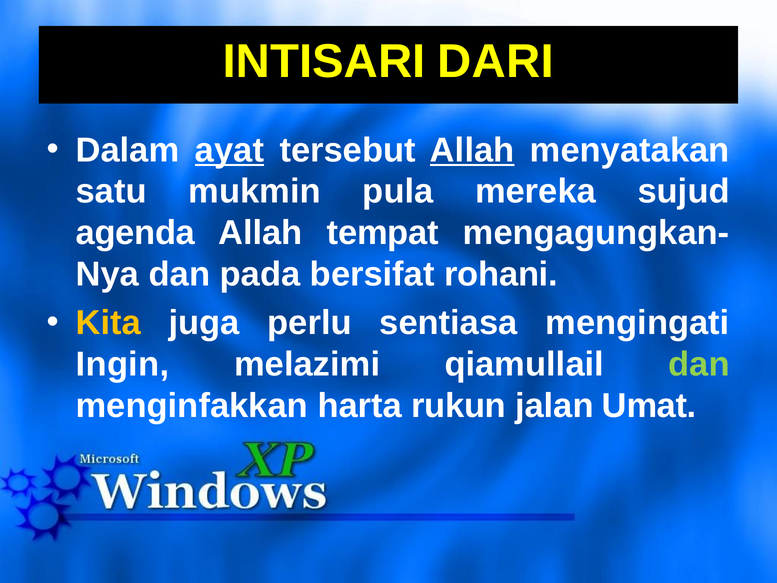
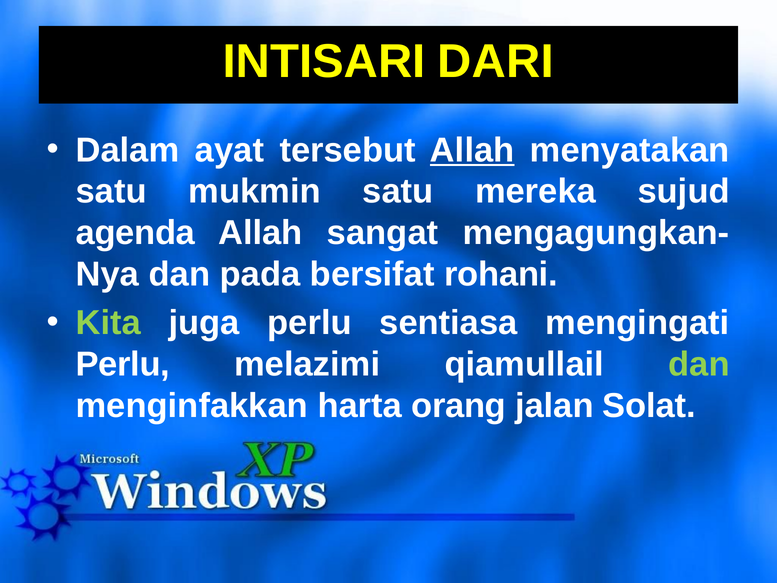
ayat underline: present -> none
mukmin pula: pula -> satu
tempat: tempat -> sangat
Kita colour: yellow -> light green
Ingin at (123, 364): Ingin -> Perlu
rukun: rukun -> orang
Umat: Umat -> Solat
